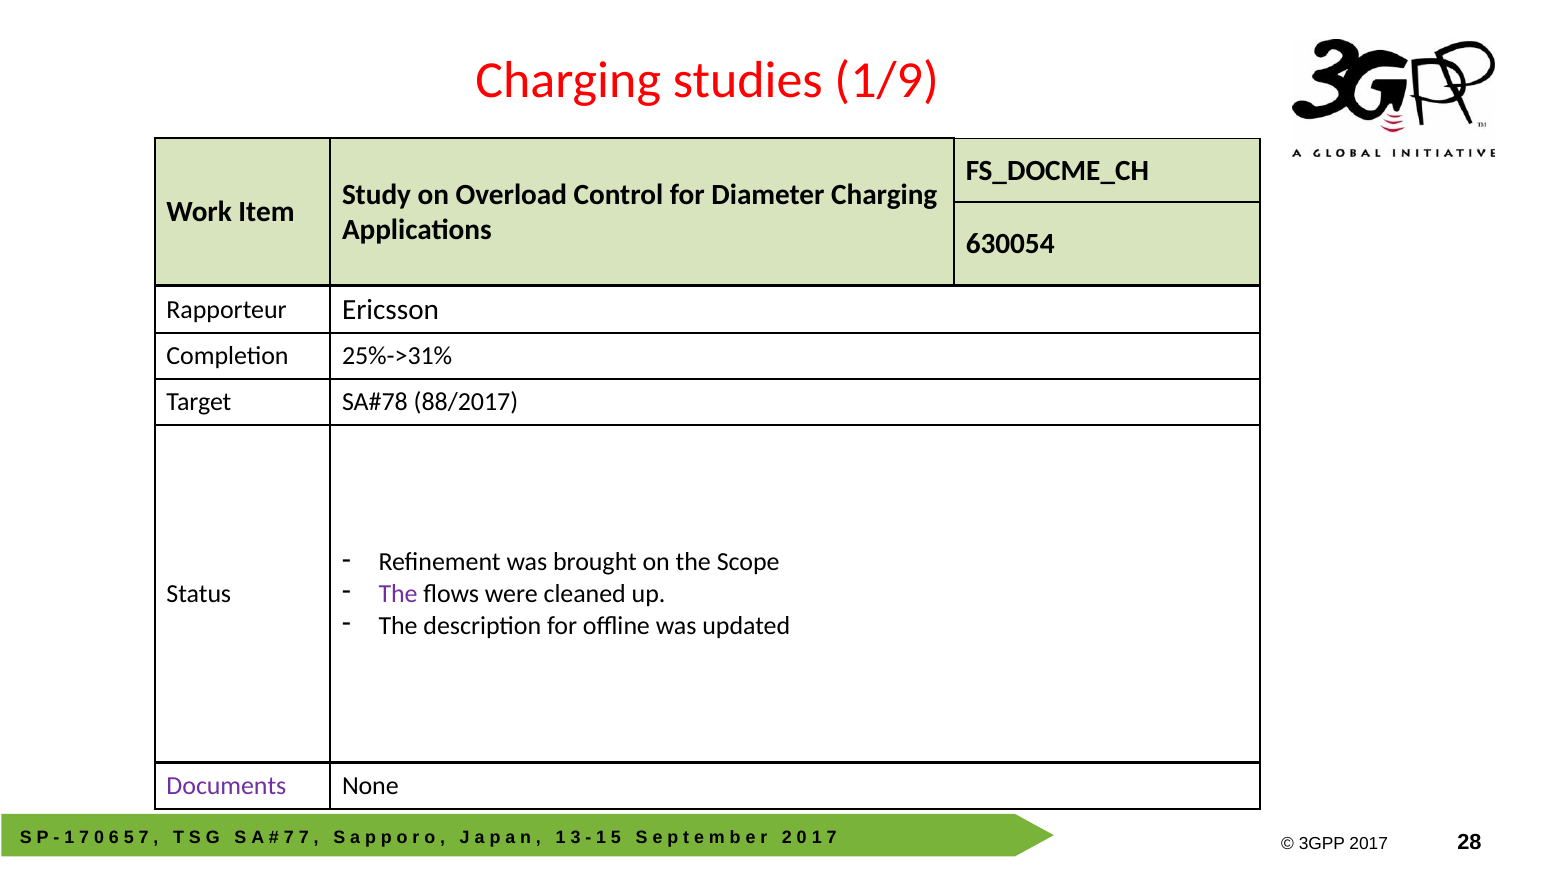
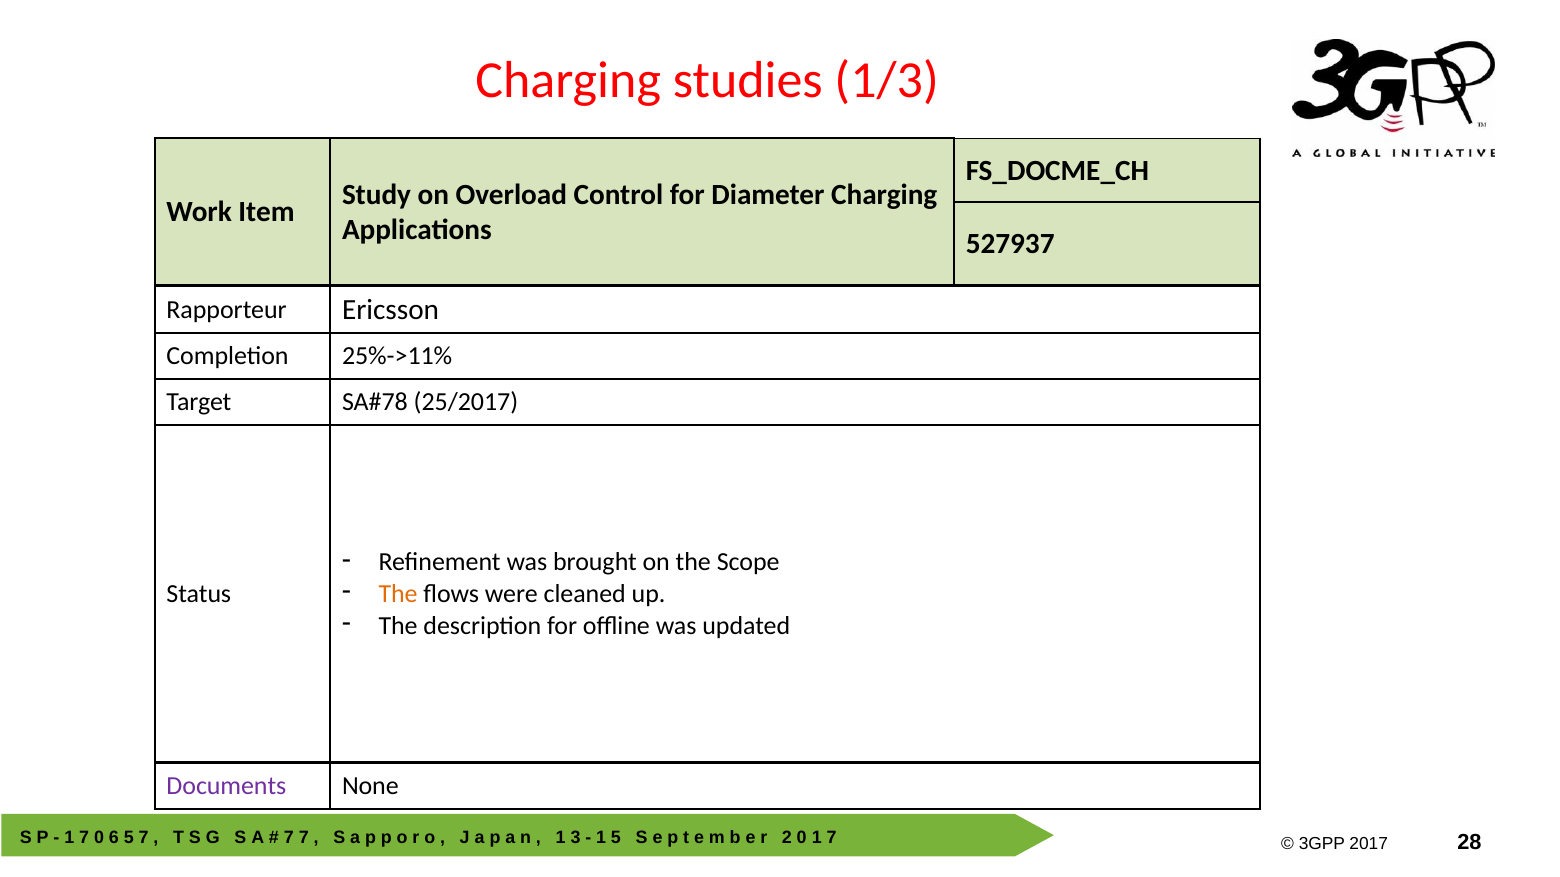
1/9: 1/9 -> 1/3
630054: 630054 -> 527937
25%->31%: 25%->31% -> 25%->11%
88/2017: 88/2017 -> 25/2017
The at (398, 594) colour: purple -> orange
